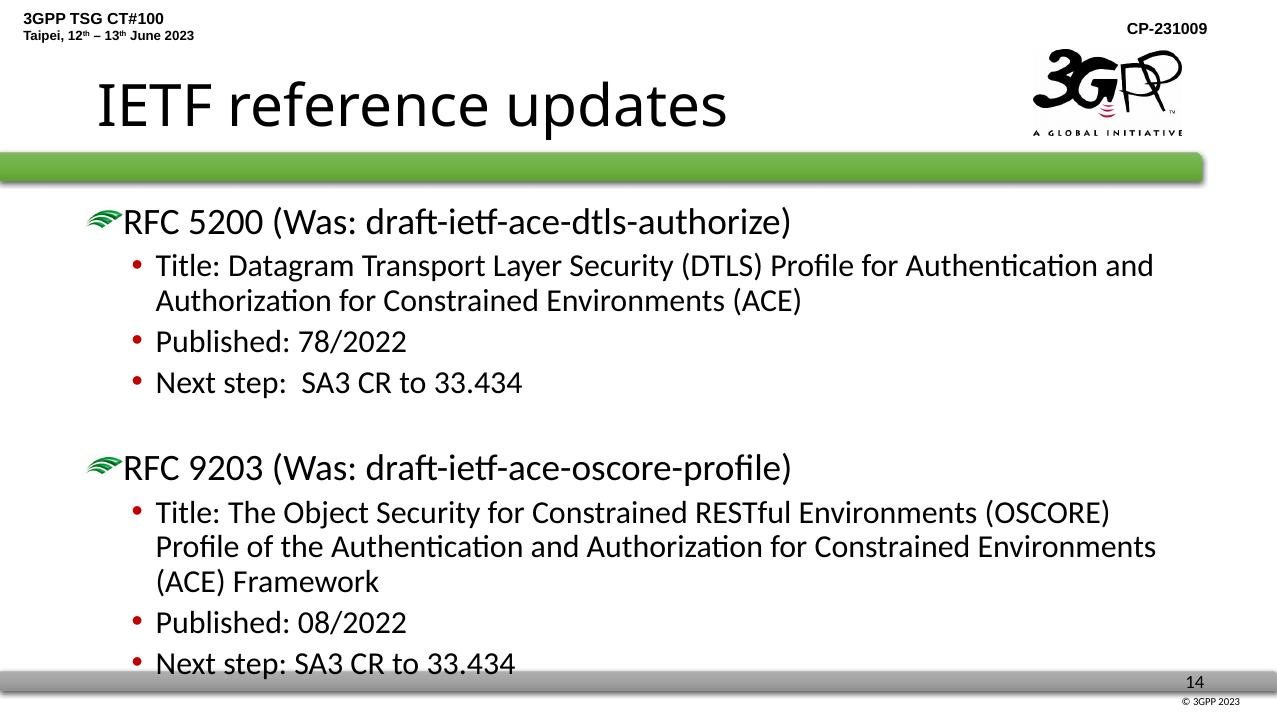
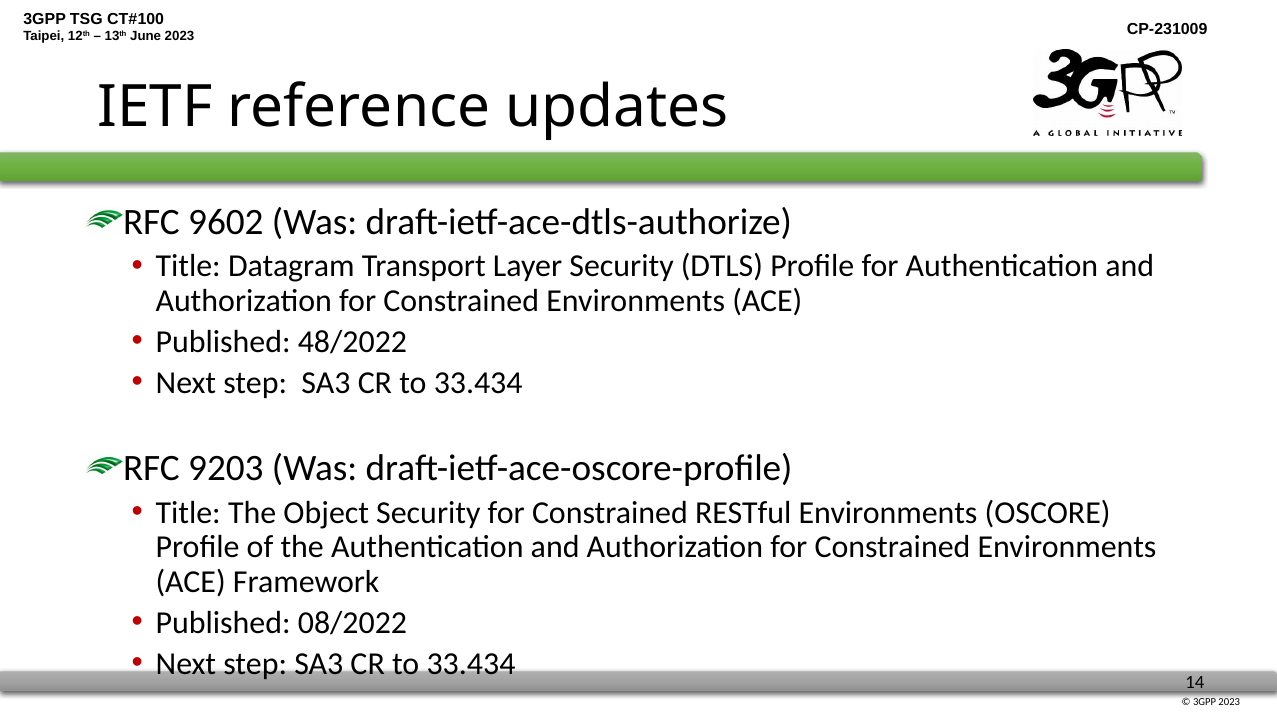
5200: 5200 -> 9602
78/2022: 78/2022 -> 48/2022
